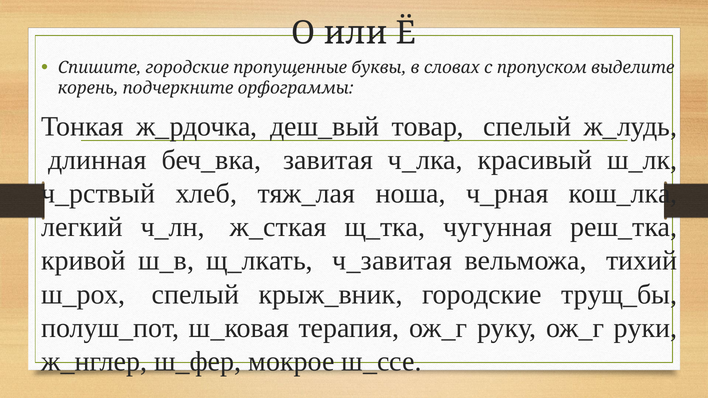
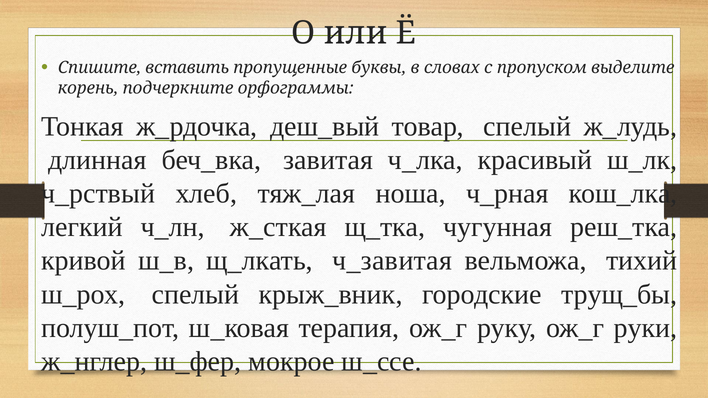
Спишите городские: городские -> вставить
